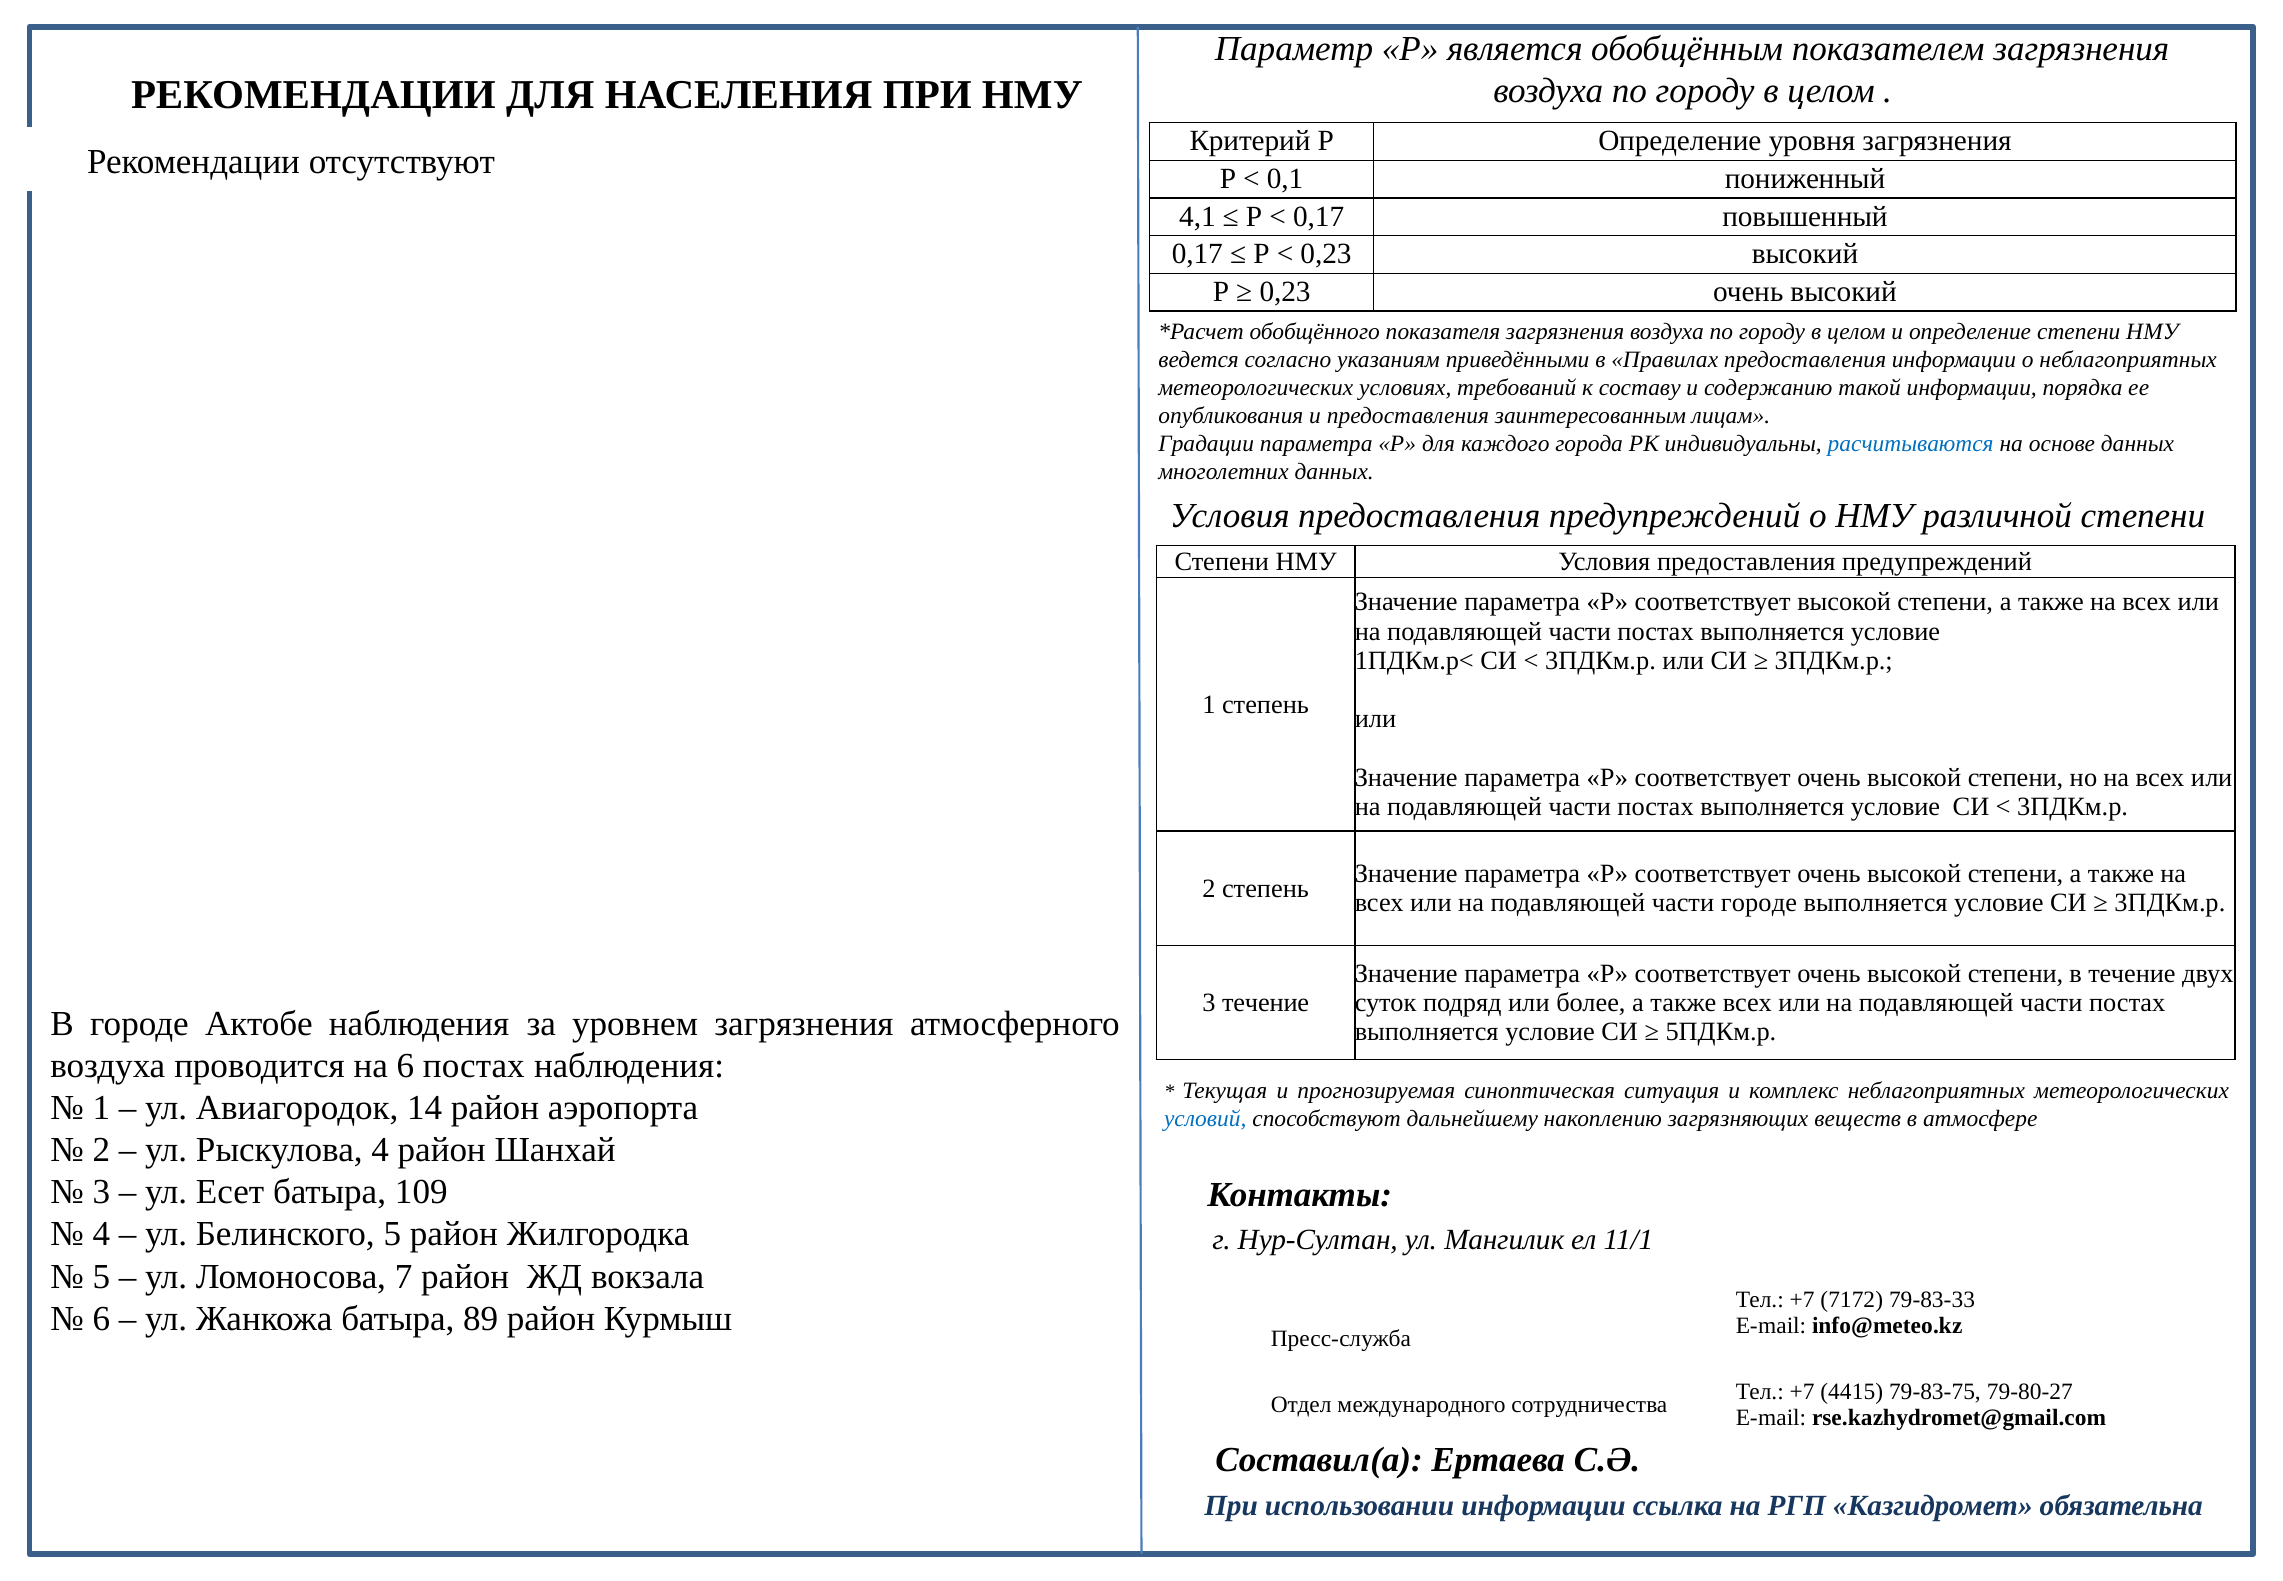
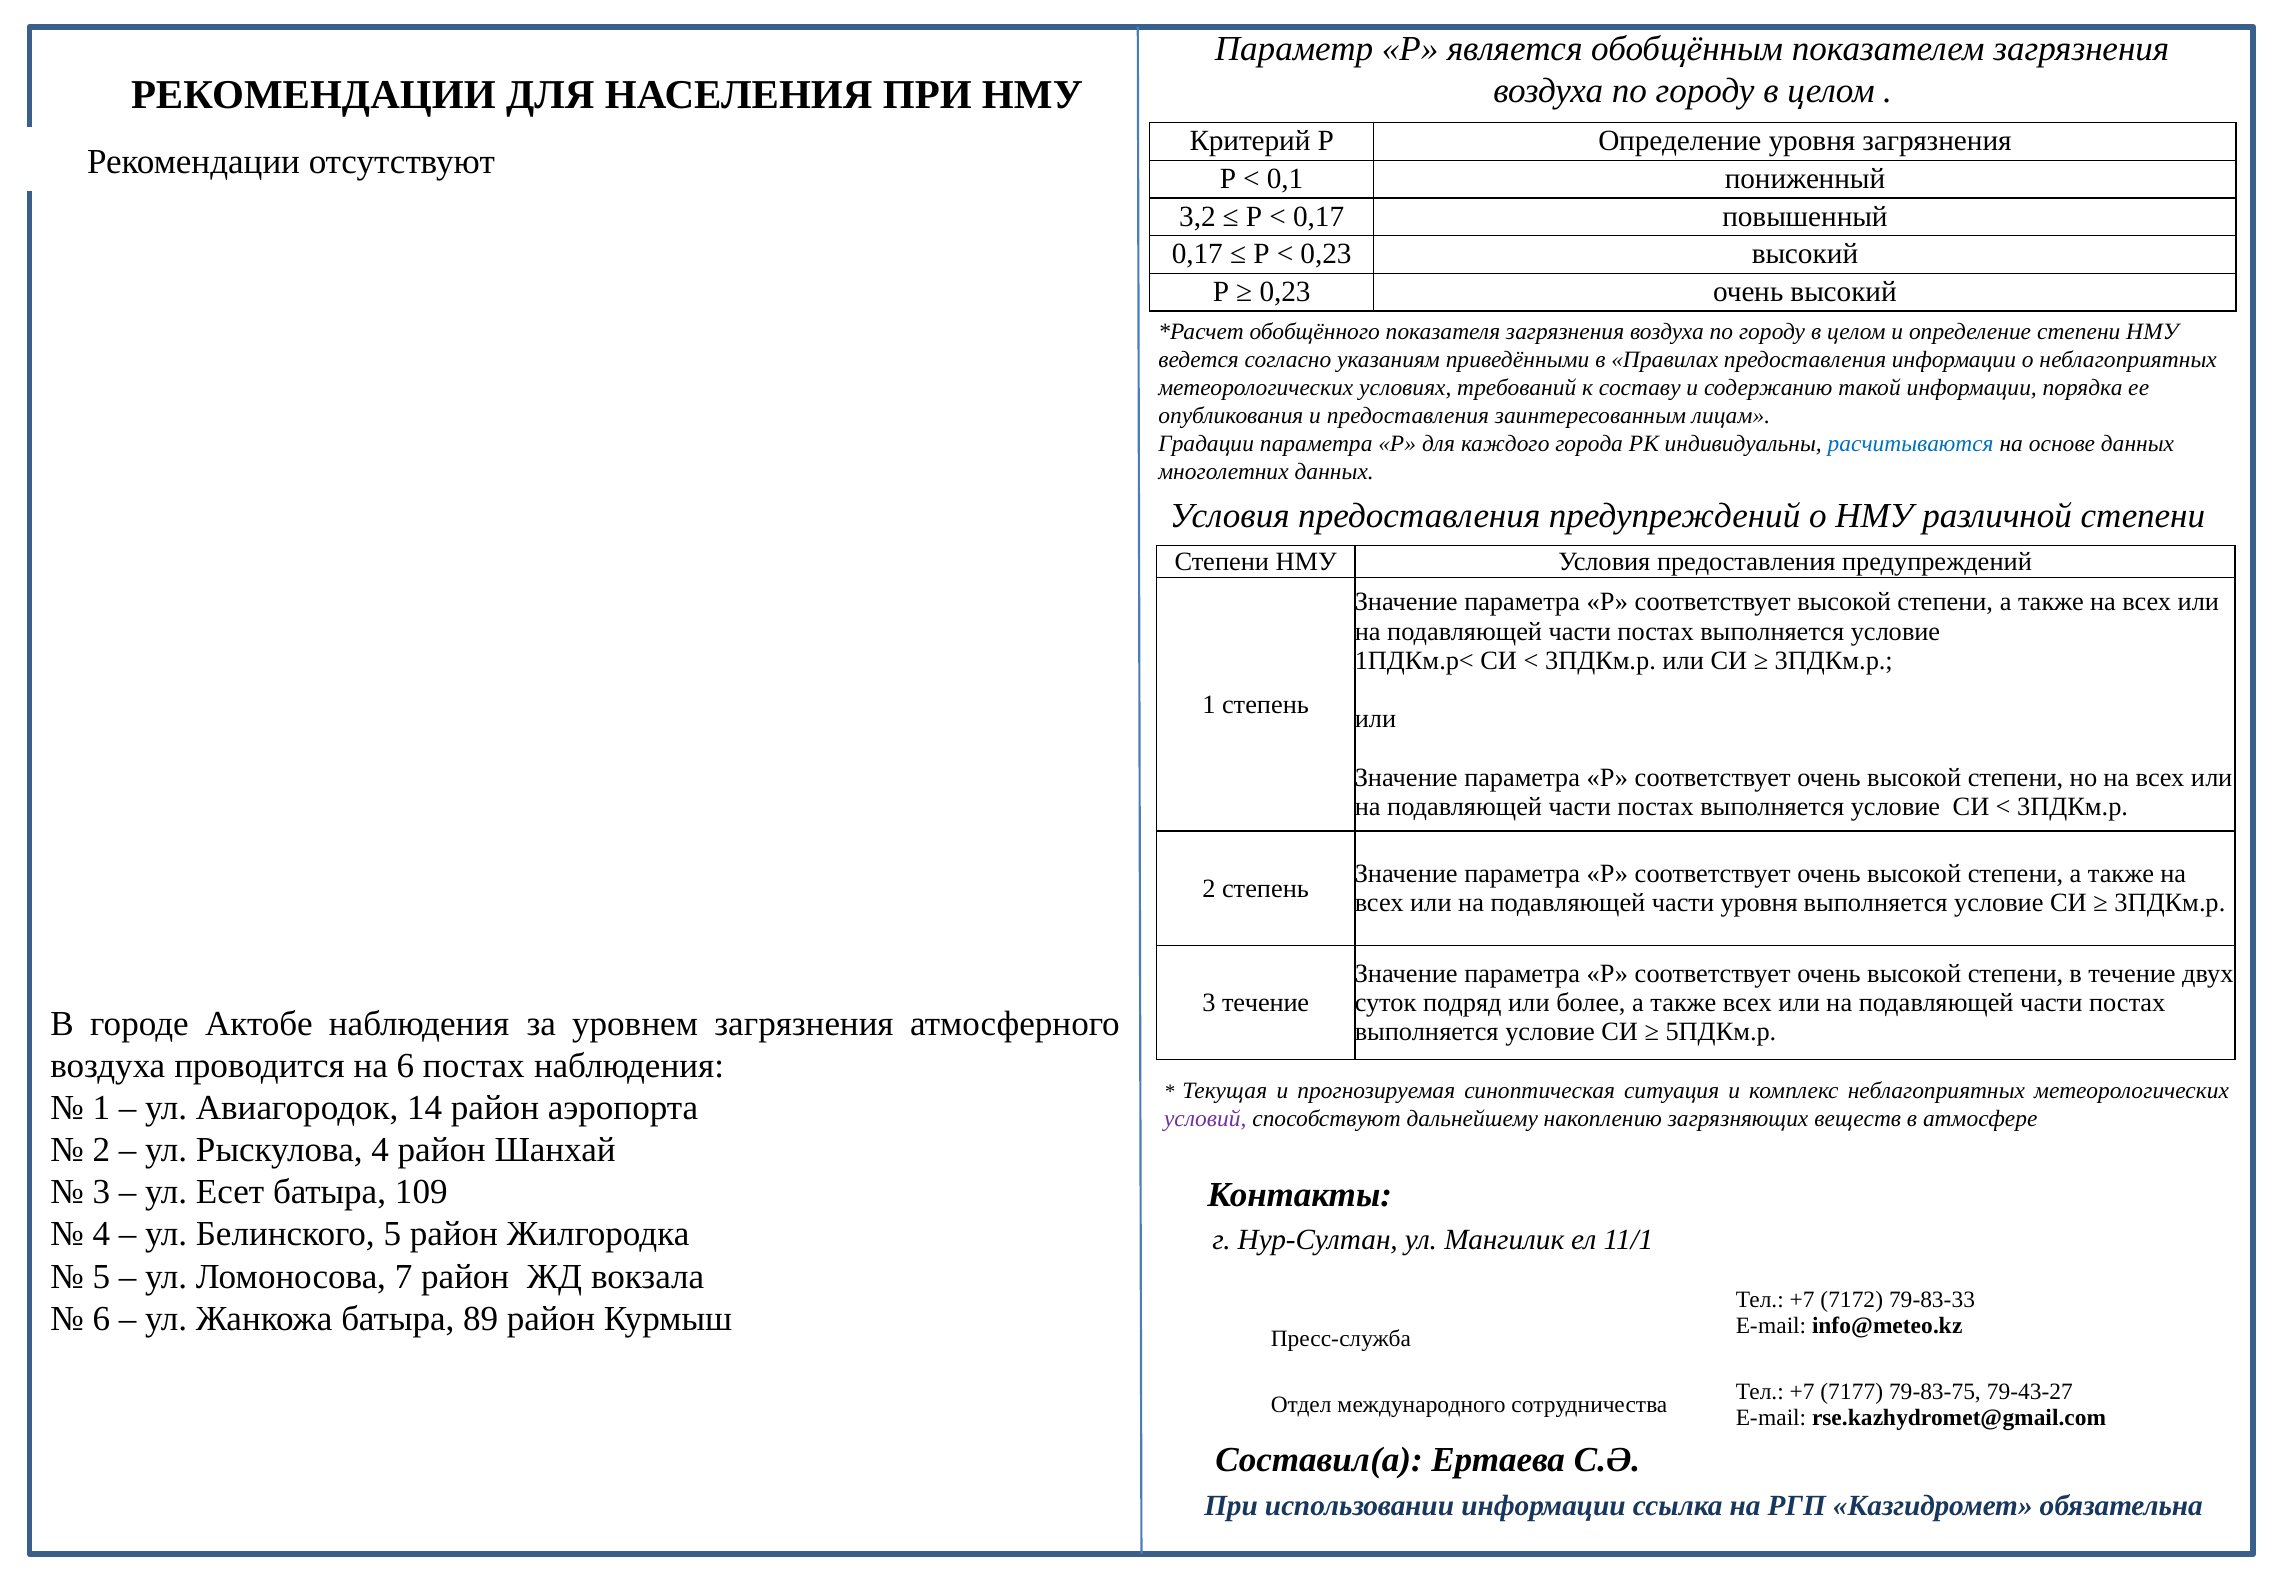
4,1: 4,1 -> 3,2
части городе: городе -> уровня
условий colour: blue -> purple
4415: 4415 -> 7177
79-80-27: 79-80-27 -> 79-43-27
